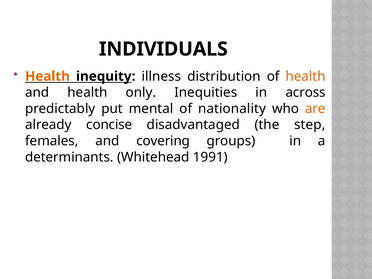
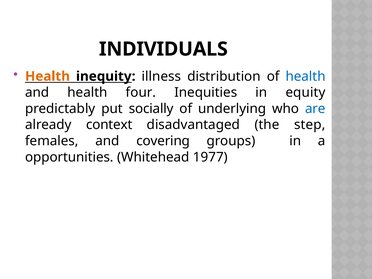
health at (306, 76) colour: orange -> blue
only: only -> four
across: across -> equity
mental: mental -> socially
nationality: nationality -> underlying
are colour: orange -> blue
concise: concise -> context
determinants: determinants -> opportunities
1991: 1991 -> 1977
